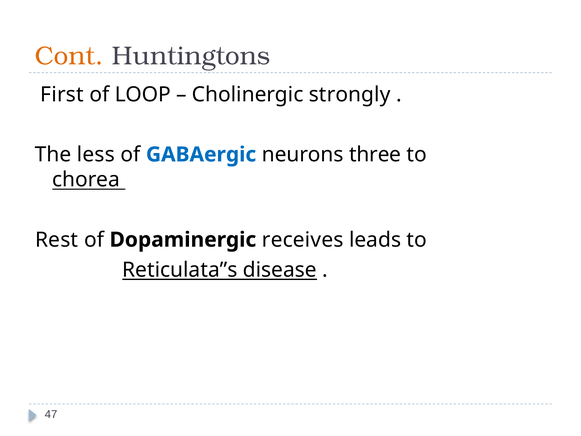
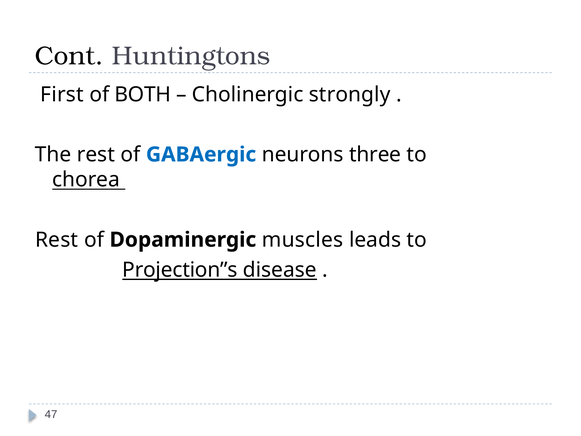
Cont colour: orange -> black
LOOP: LOOP -> BOTH
The less: less -> rest
receives: receives -> muscles
Reticulata”s: Reticulata”s -> Projection”s
